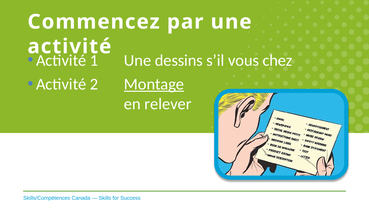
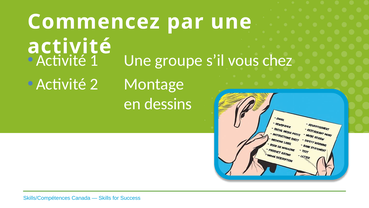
dessins: dessins -> groupe
Montage underline: present -> none
relever: relever -> dessins
